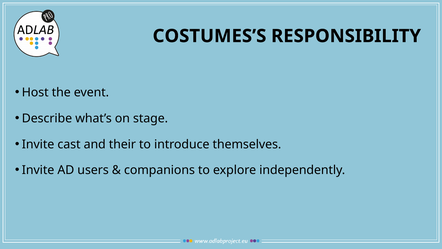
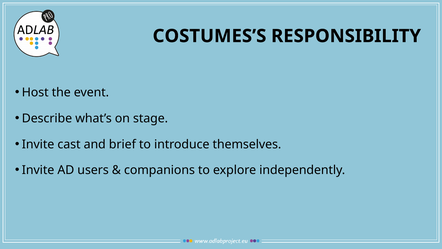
their: their -> brief
